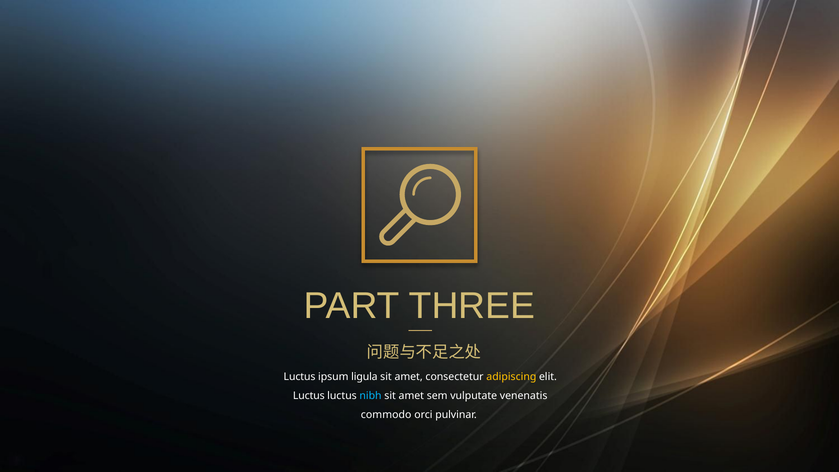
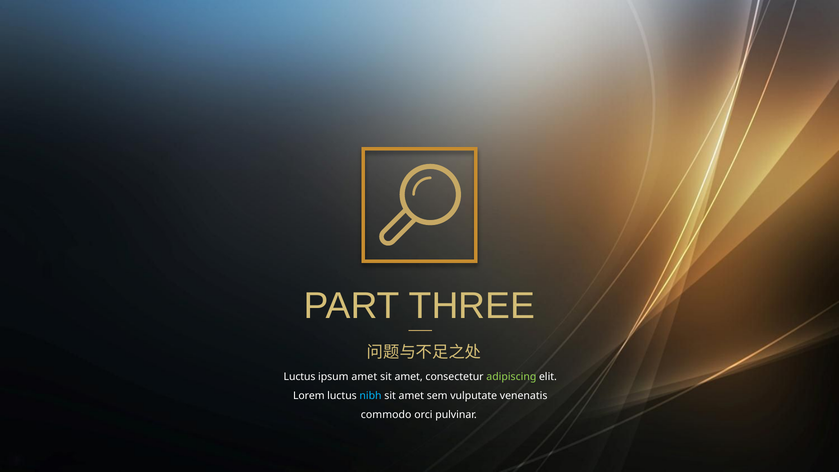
ipsum ligula: ligula -> amet
adipiscing colour: yellow -> light green
Luctus at (309, 396): Luctus -> Lorem
